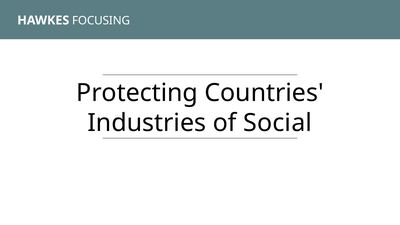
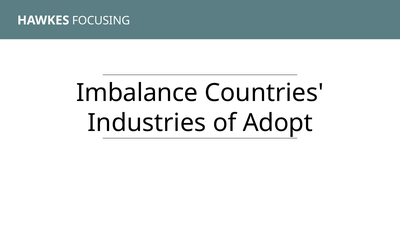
Protecting: Protecting -> Imbalance
Social: Social -> Adopt
